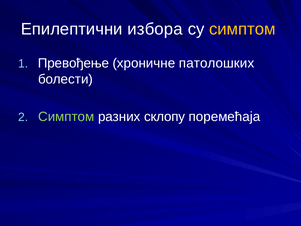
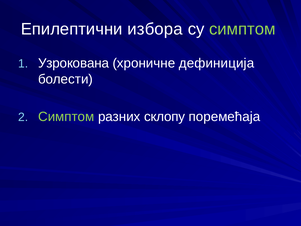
симптом at (242, 29) colour: yellow -> light green
Превођење: Превођење -> Узрокована
патолошких: патолошких -> дефиниција
